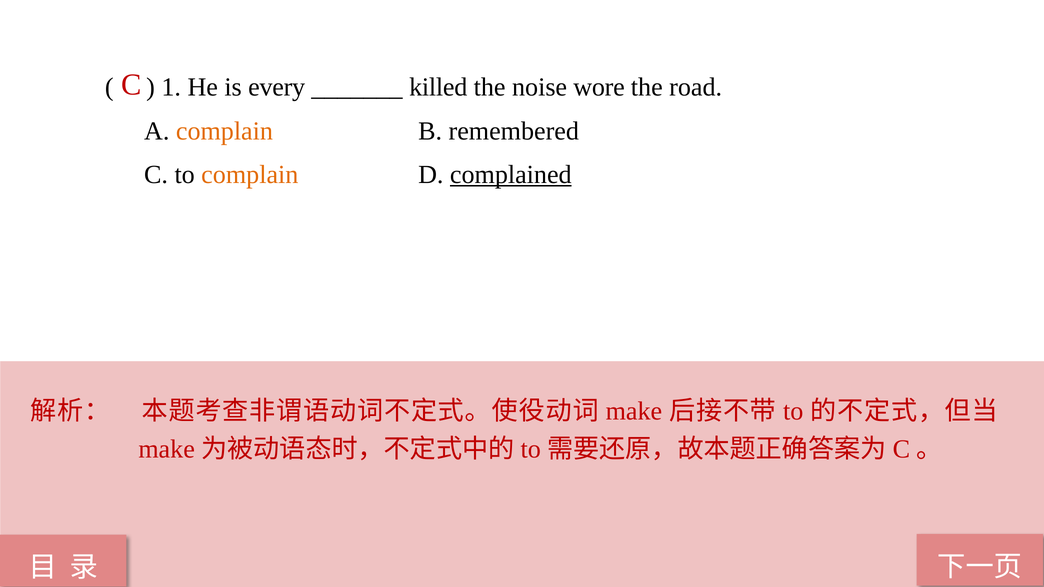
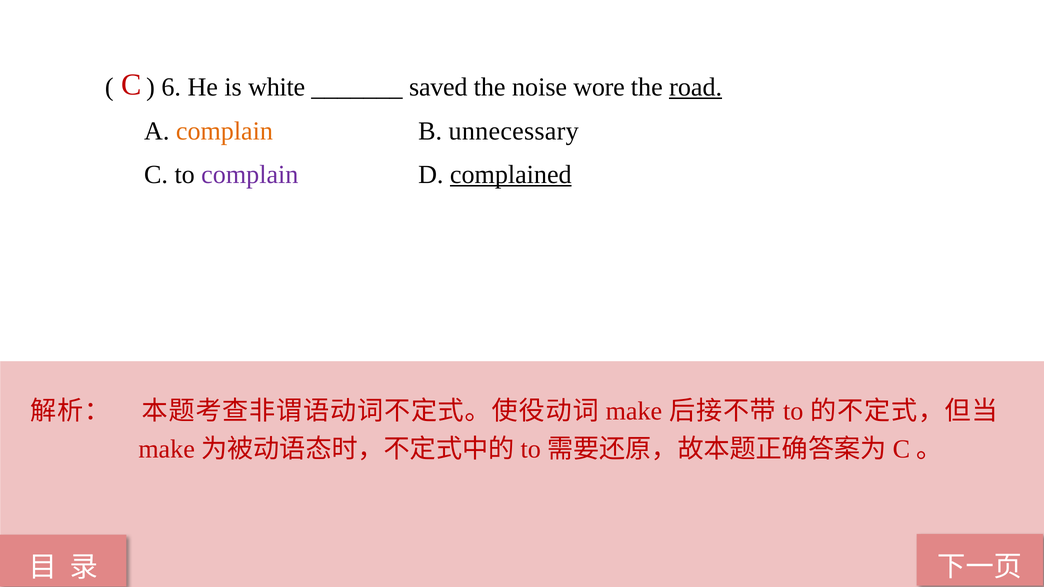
1: 1 -> 6
every: every -> white
killed: killed -> saved
road underline: none -> present
remembered: remembered -> unnecessary
complain at (250, 175) colour: orange -> purple
